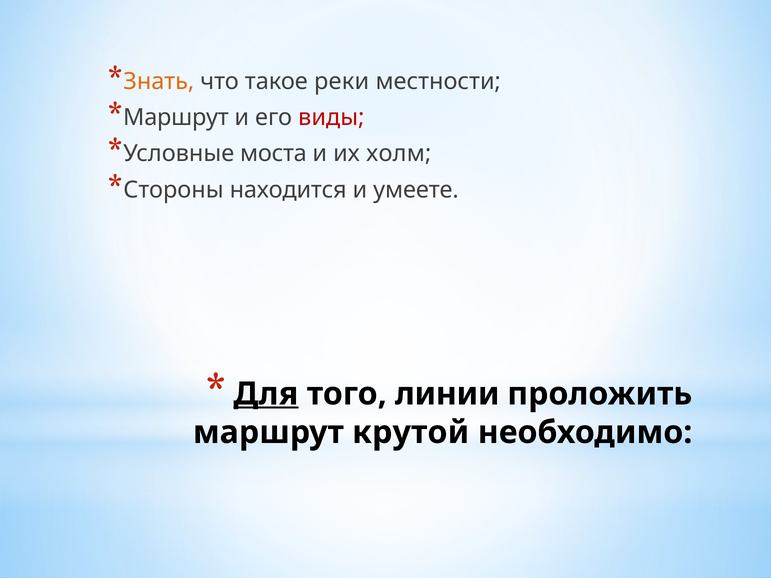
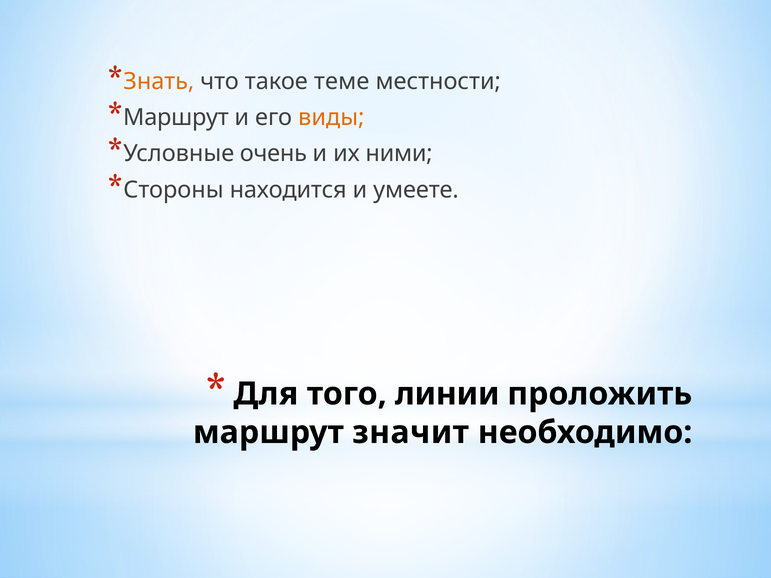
реки: реки -> теме
виды colour: red -> orange
моста: моста -> очень
холм: холм -> ними
Для underline: present -> none
крутой: крутой -> значит
